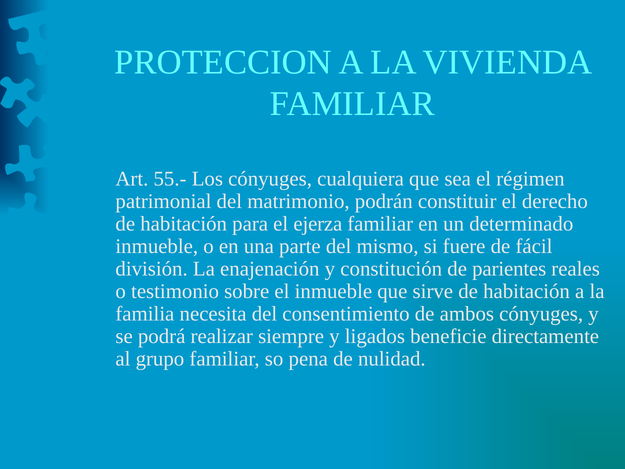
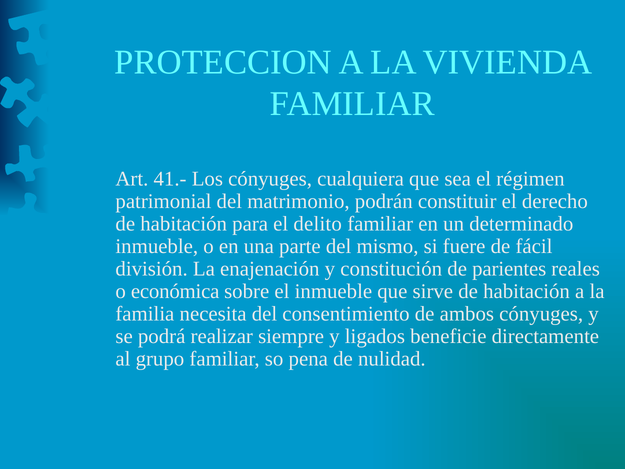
55.-: 55.- -> 41.-
ejerza: ejerza -> delito
testimonio: testimonio -> económica
